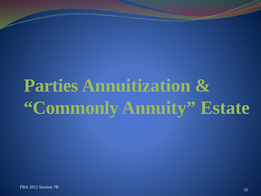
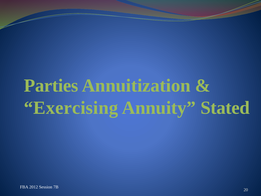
Commonly: Commonly -> Exercising
Estate: Estate -> Stated
